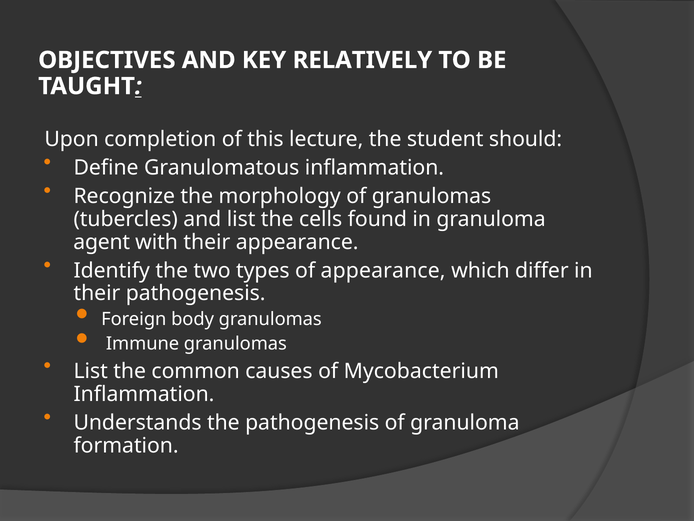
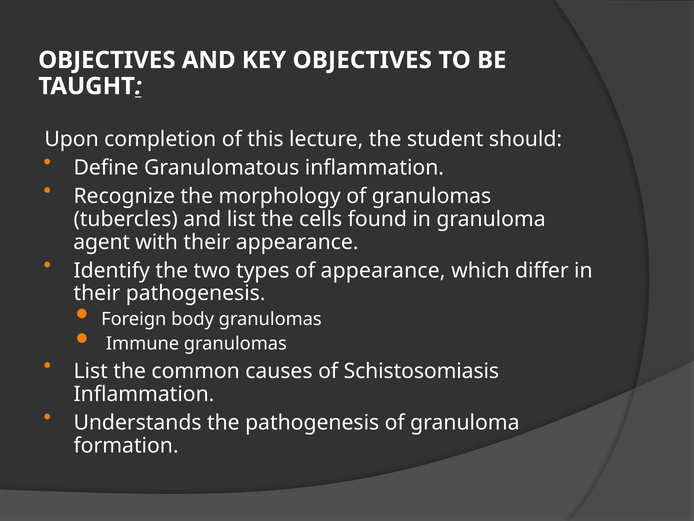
KEY RELATIVELY: RELATIVELY -> OBJECTIVES
Mycobacterium: Mycobacterium -> Schistosomiasis
